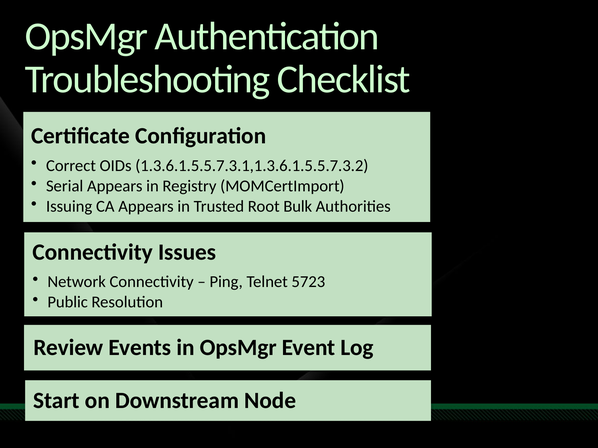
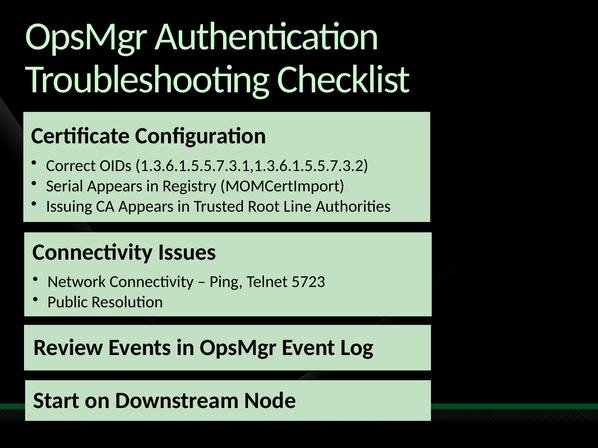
Bulk: Bulk -> Line
